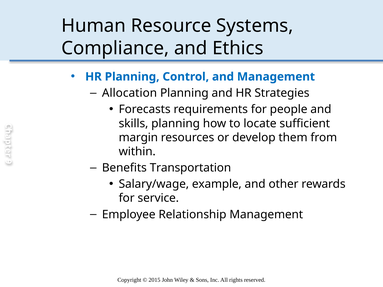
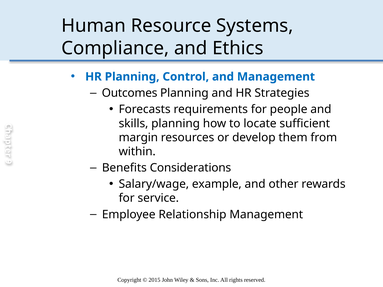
Allocation: Allocation -> Outcomes
Transportation: Transportation -> Considerations
